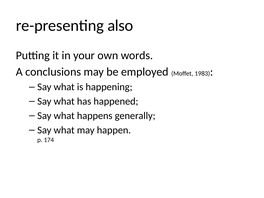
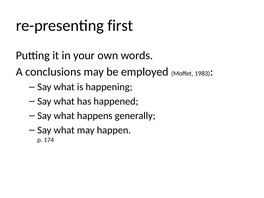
also: also -> first
